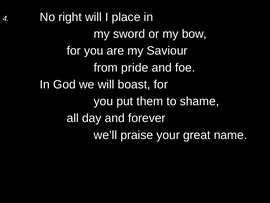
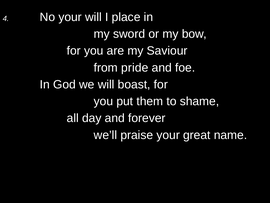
No right: right -> your
